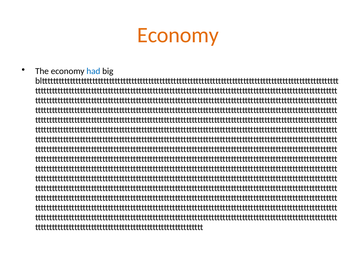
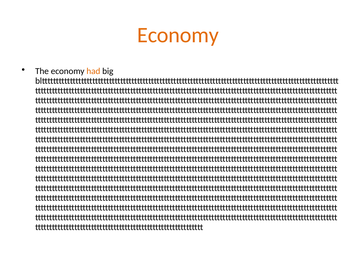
had colour: blue -> orange
